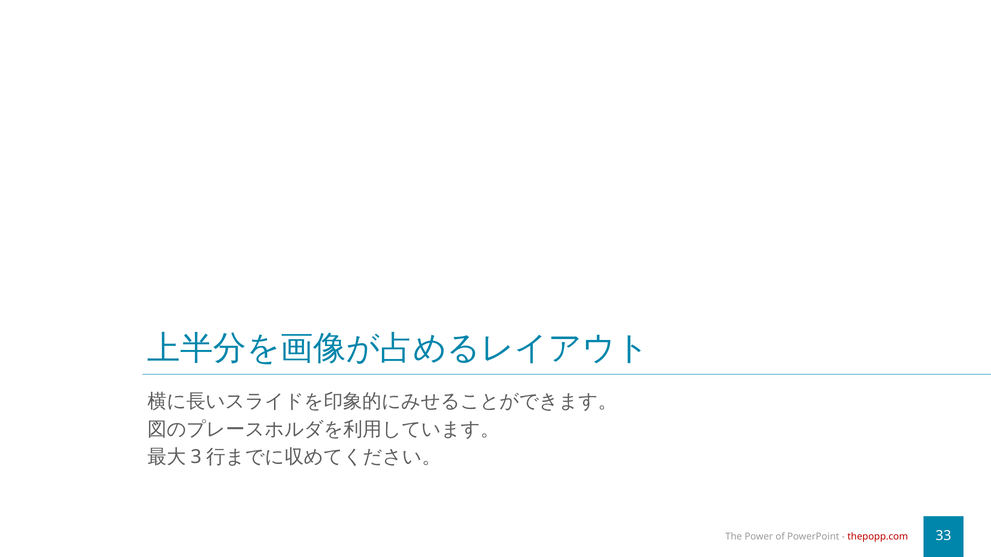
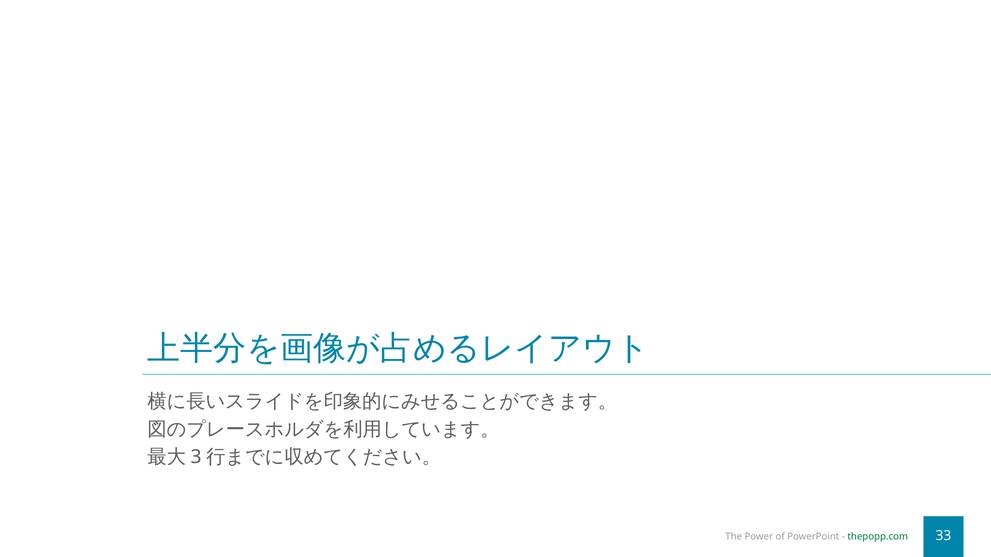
thepopp.com colour: red -> green
